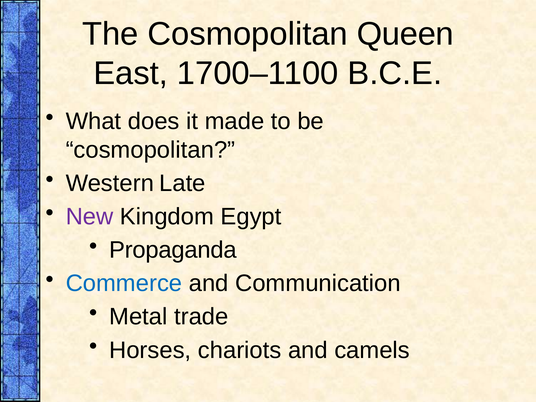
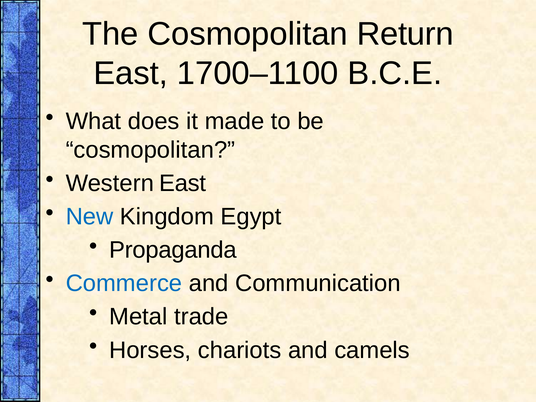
Queen: Queen -> Return
Western Late: Late -> East
New colour: purple -> blue
